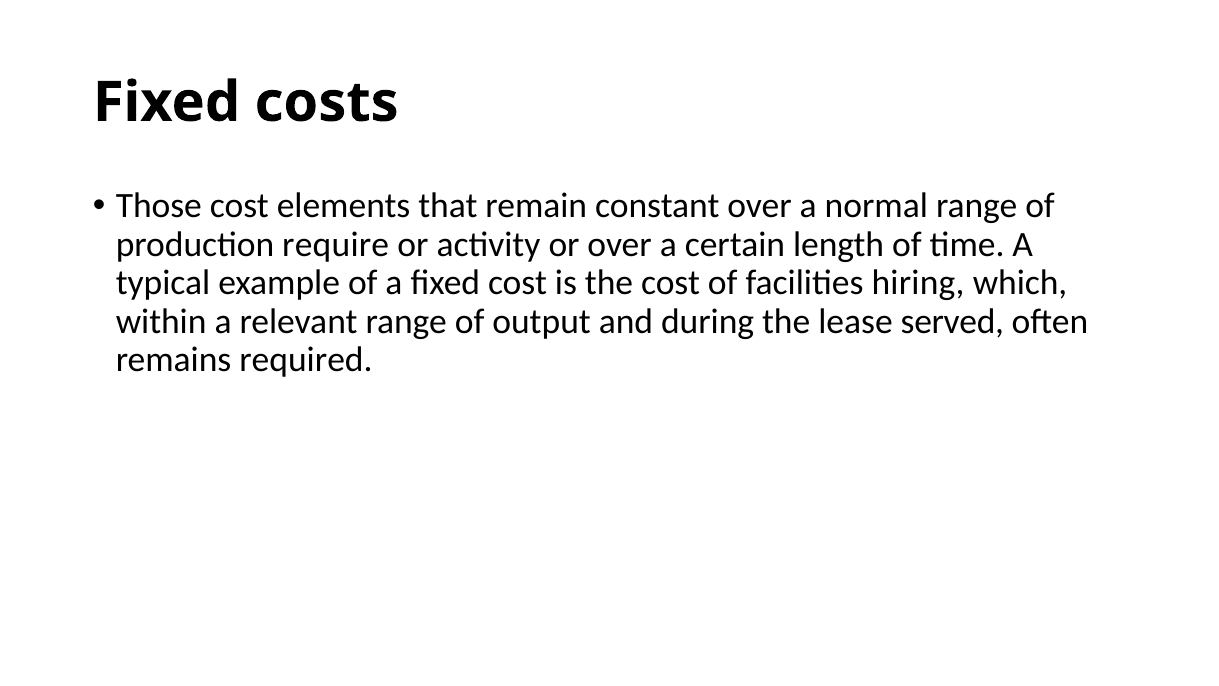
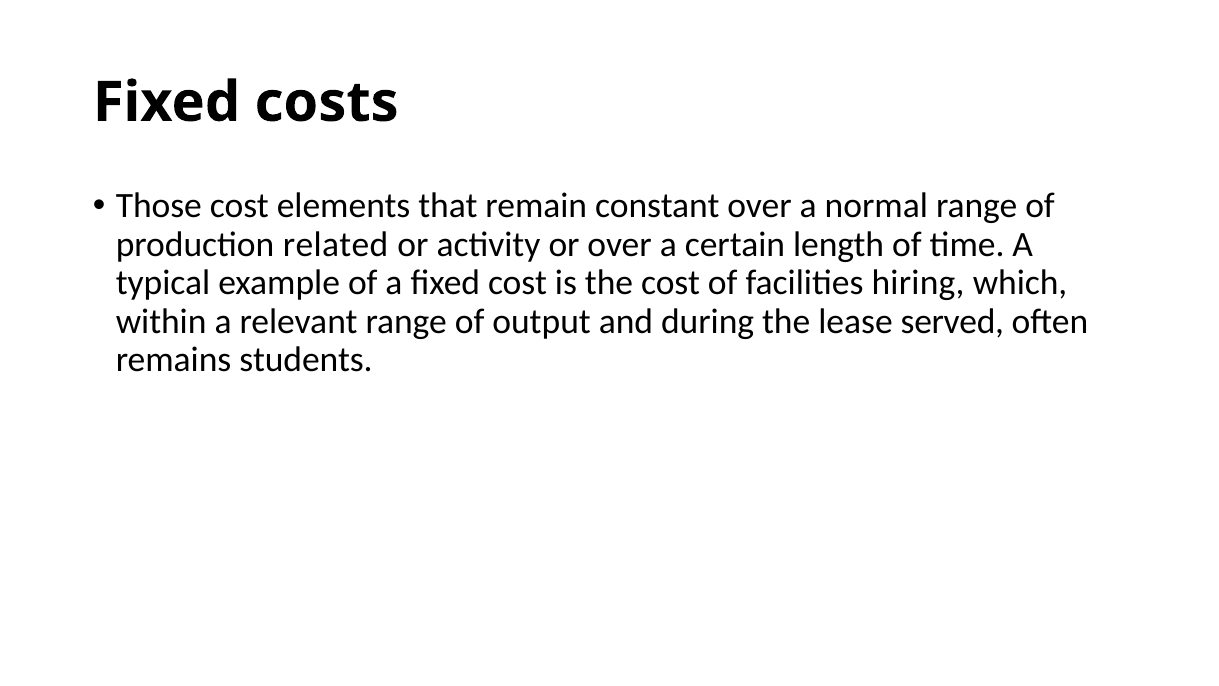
require: require -> related
required: required -> students
